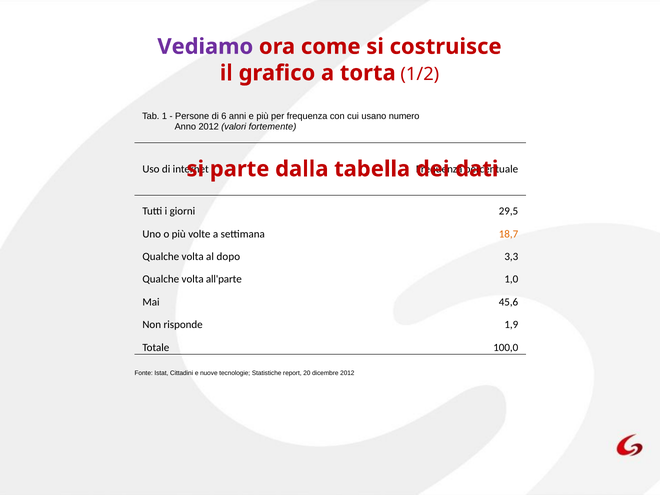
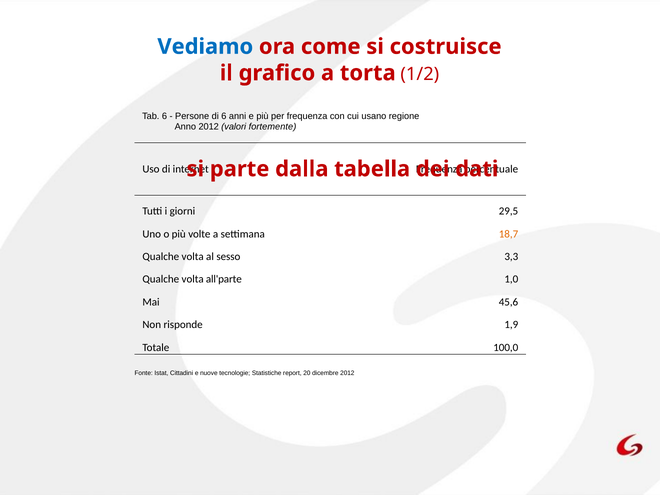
Vediamo colour: purple -> blue
Tab 1: 1 -> 6
numero: numero -> regione
dopo: dopo -> sesso
